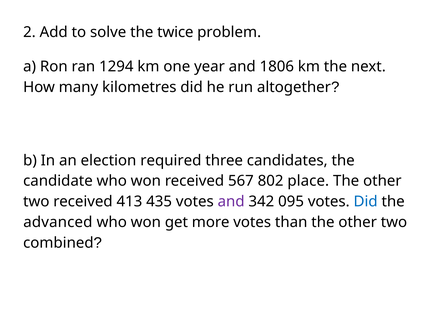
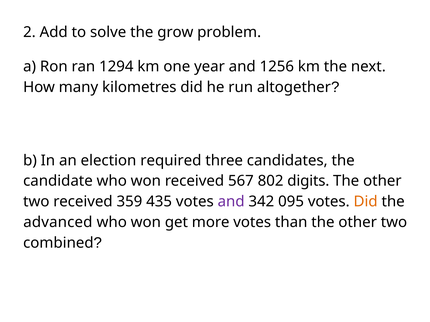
twice: twice -> grow
1806: 1806 -> 1256
place: place -> digits
413: 413 -> 359
Did at (366, 202) colour: blue -> orange
